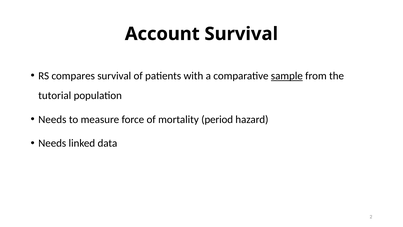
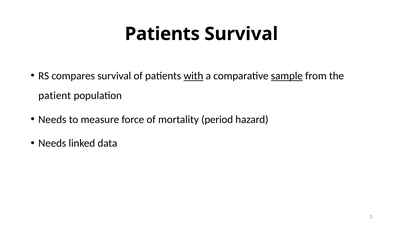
Account at (162, 34): Account -> Patients
with underline: none -> present
tutorial: tutorial -> patient
